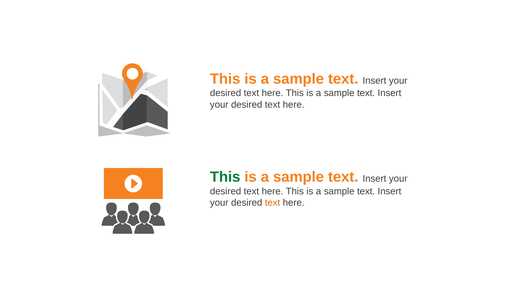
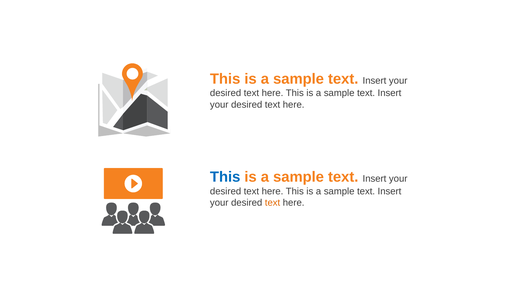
This at (225, 177) colour: green -> blue
